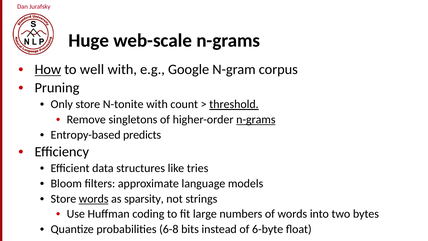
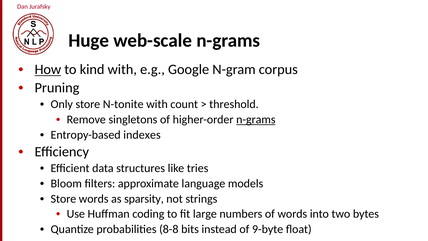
well: well -> kind
threshold underline: present -> none
predicts: predicts -> indexes
words at (94, 199) underline: present -> none
6-8: 6-8 -> 8-8
6-byte: 6-byte -> 9-byte
